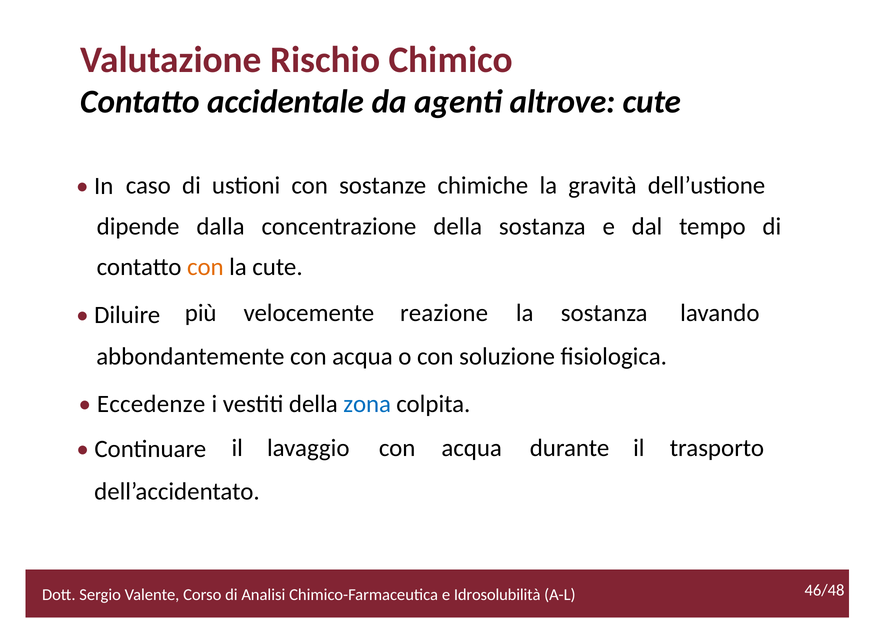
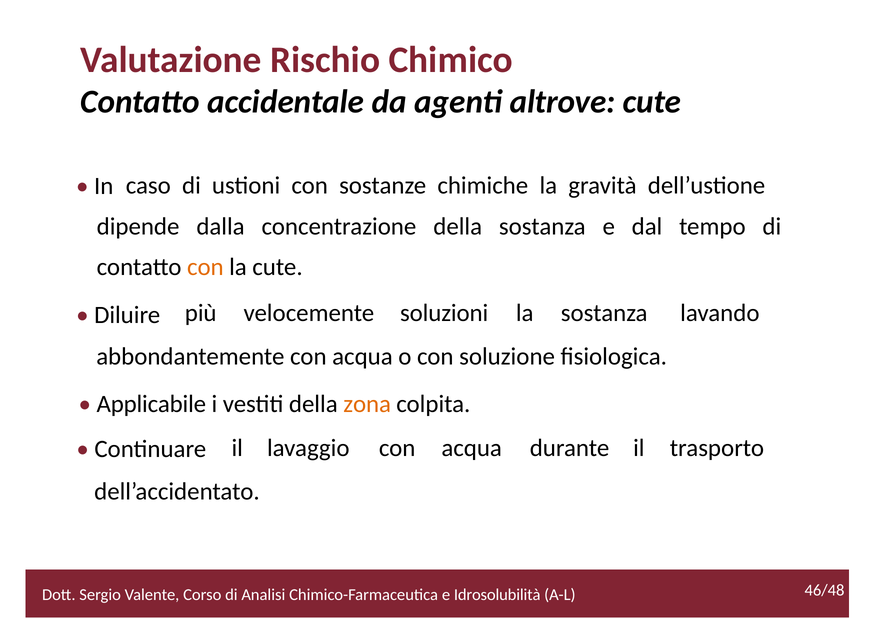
reazione: reazione -> soluzioni
Eccedenze: Eccedenze -> Applicabile
zona colour: blue -> orange
